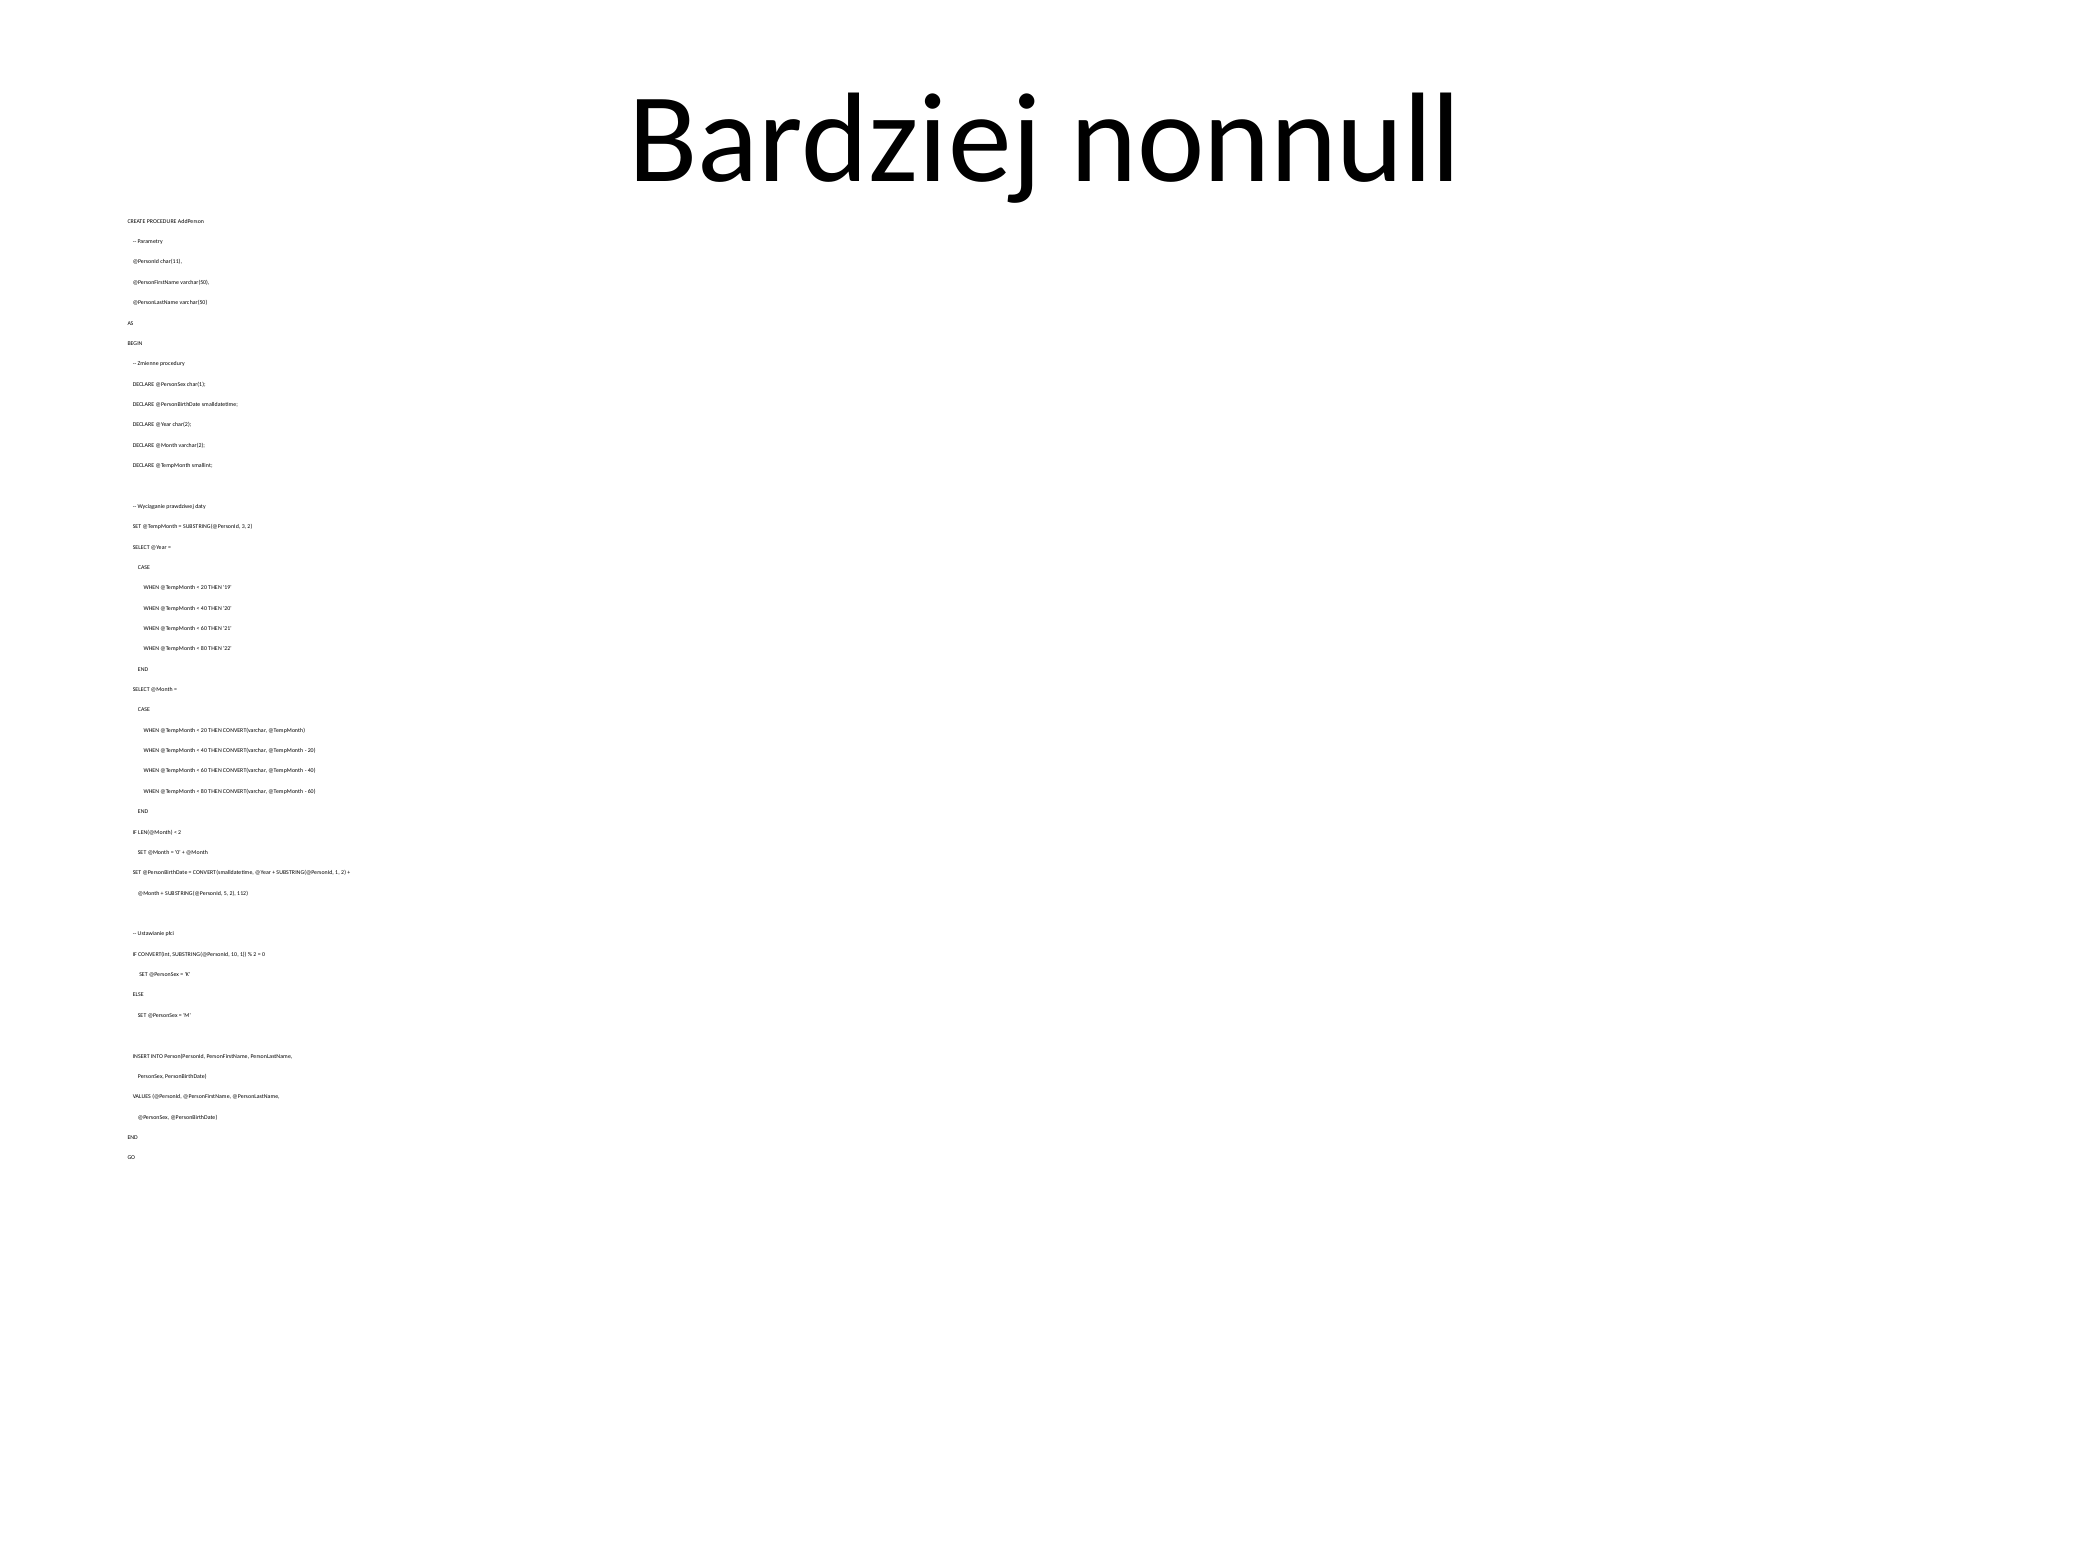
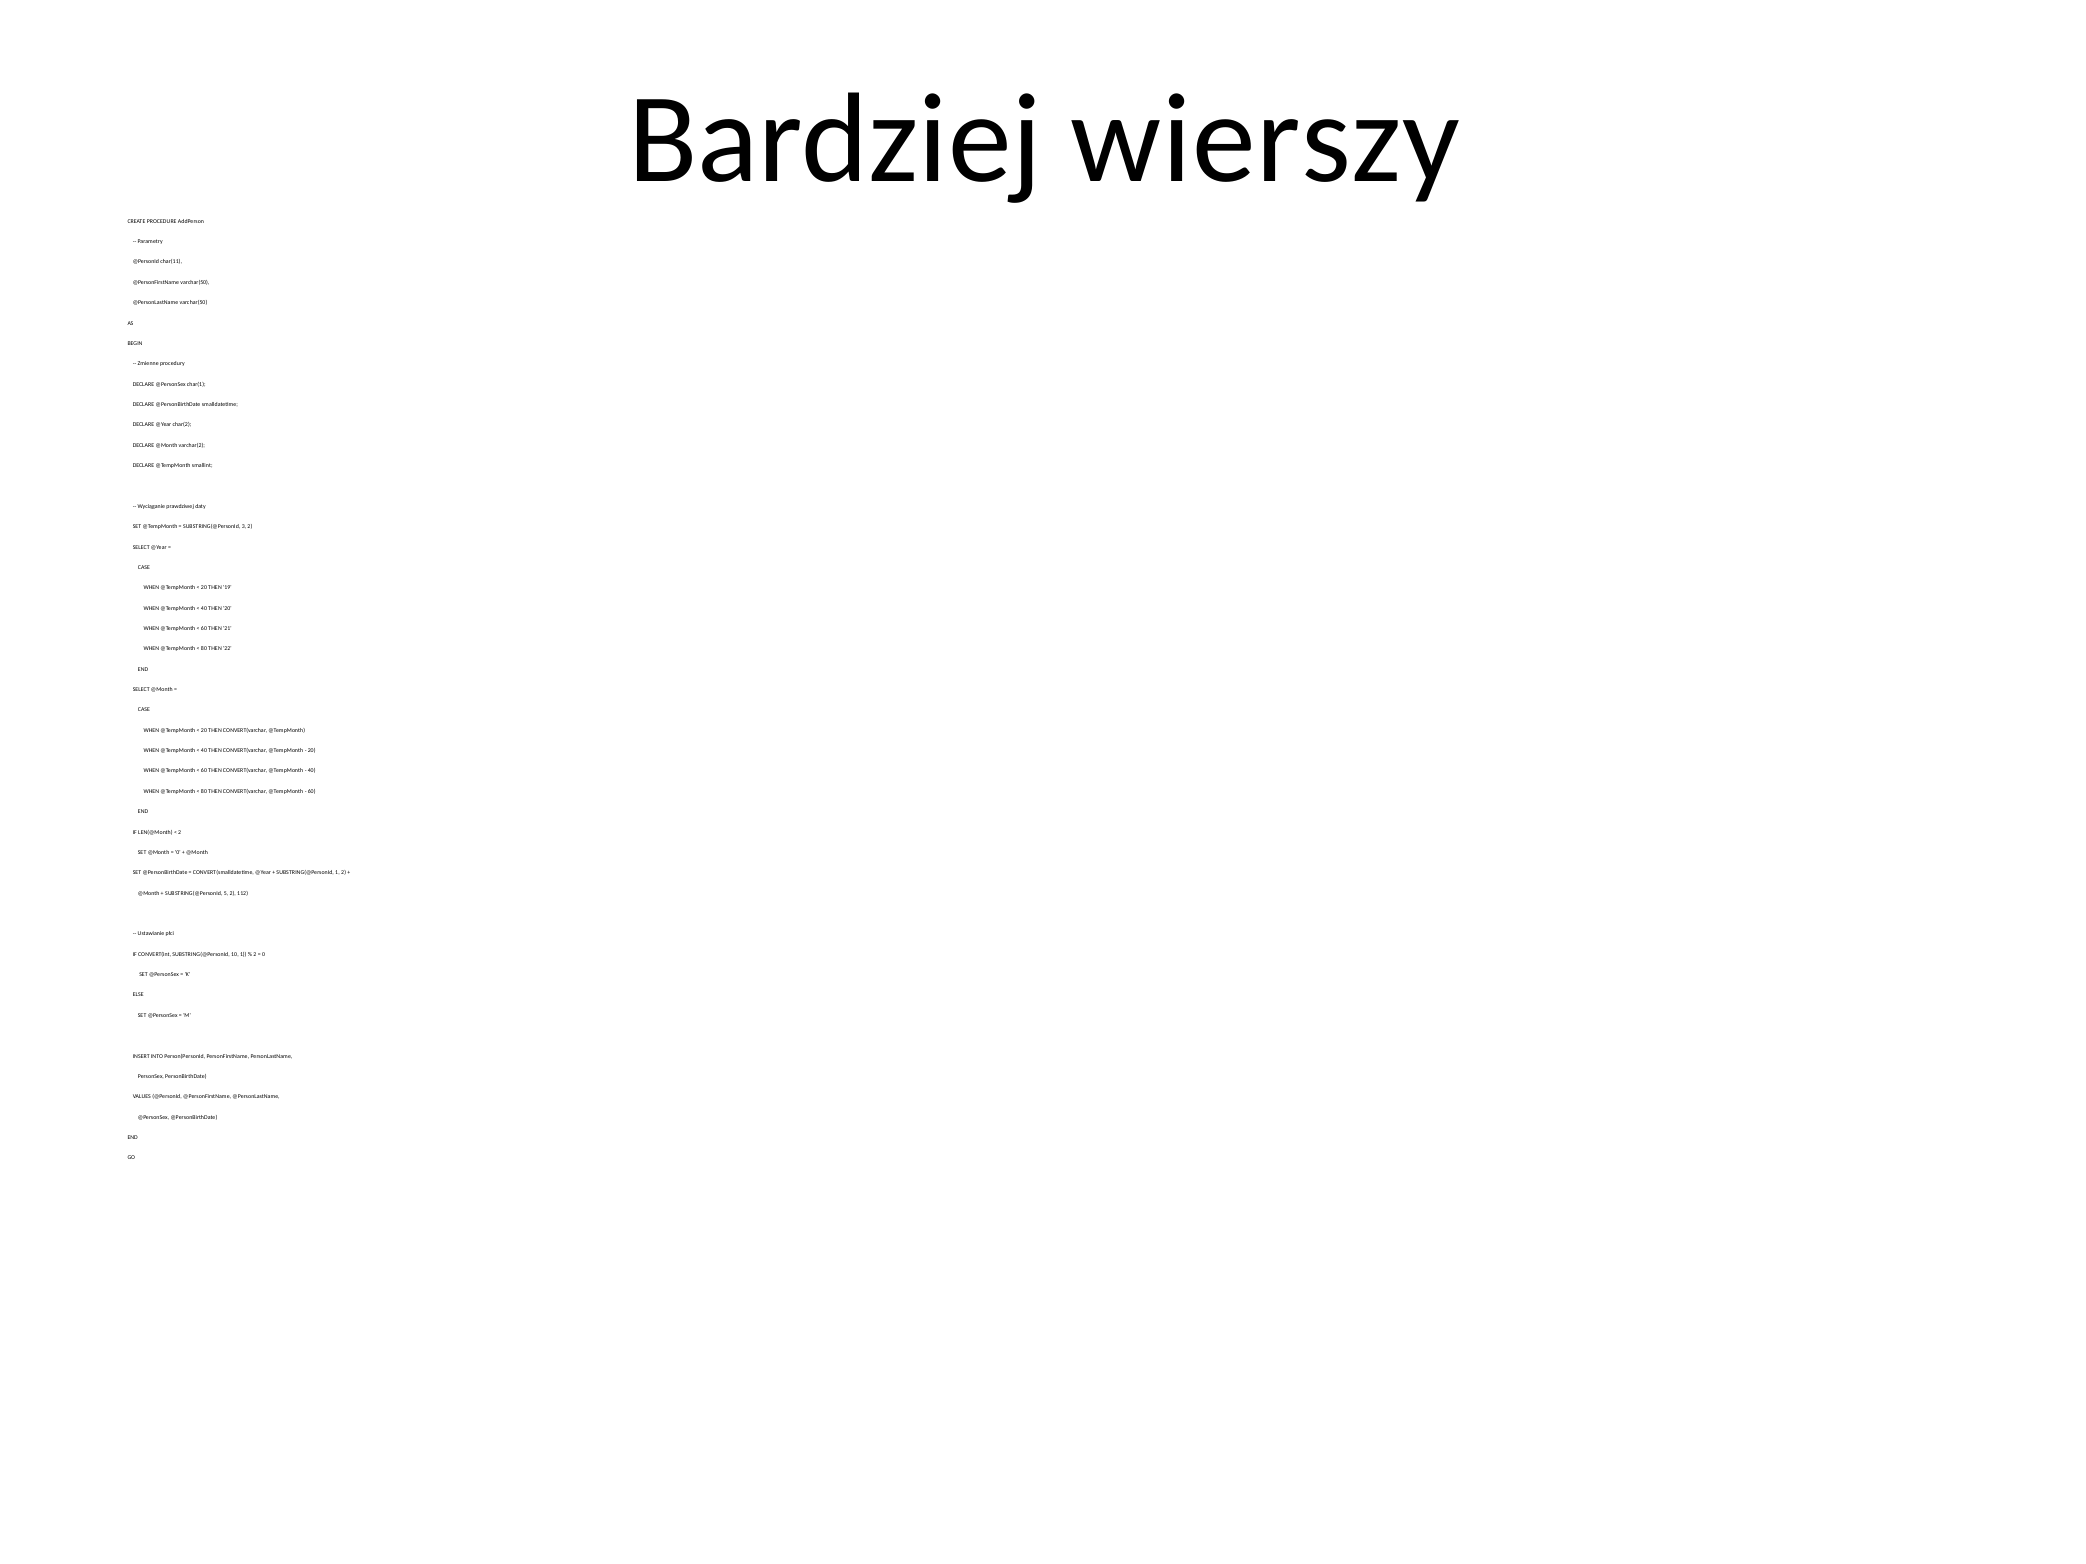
nonnull: nonnull -> wierszy
